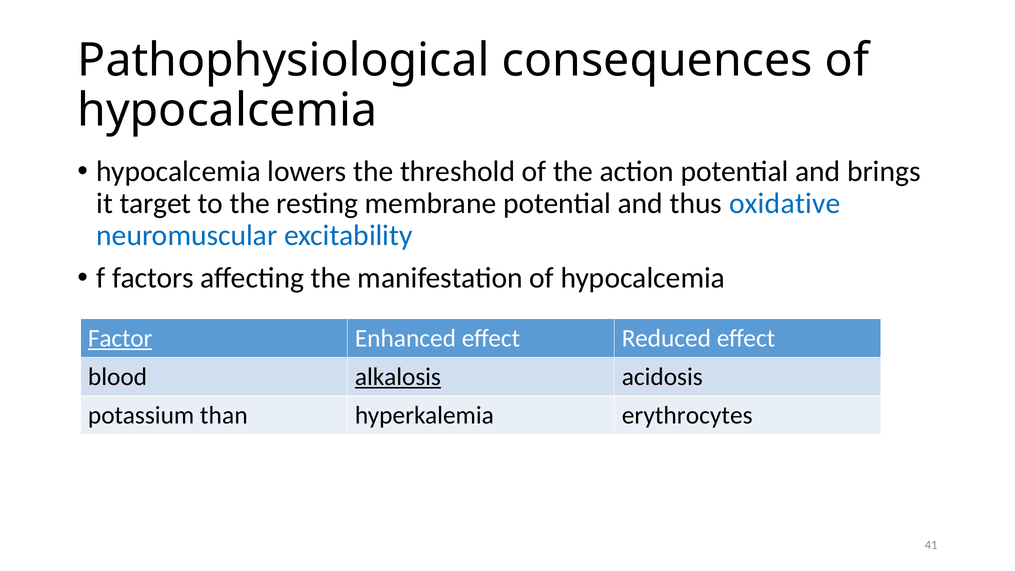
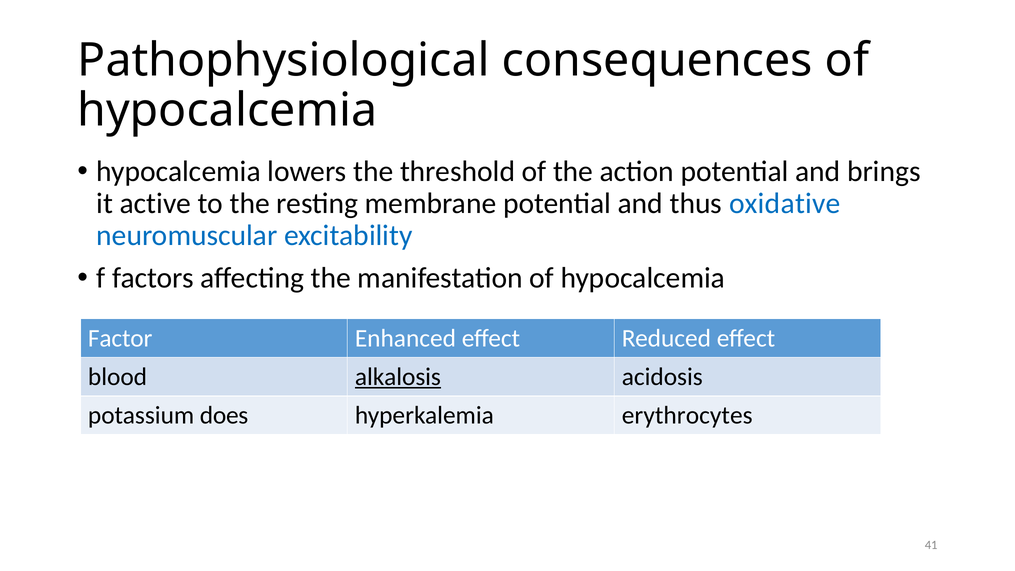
target: target -> active
Factor underline: present -> none
than: than -> does
